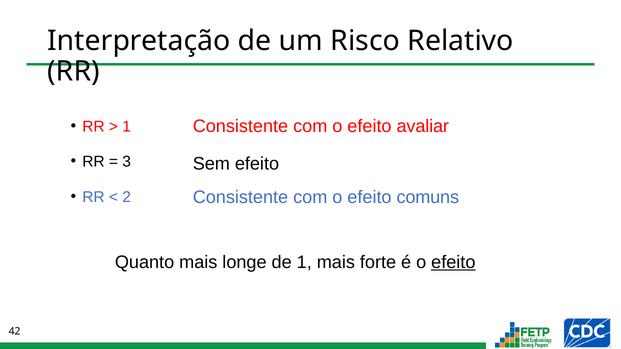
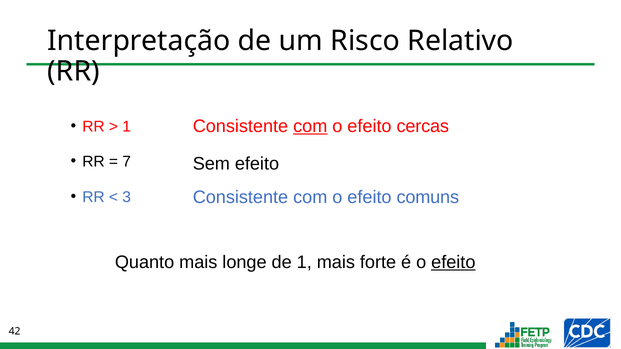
com at (310, 126) underline: none -> present
avaliar: avaliar -> cercas
3: 3 -> 7
2: 2 -> 3
